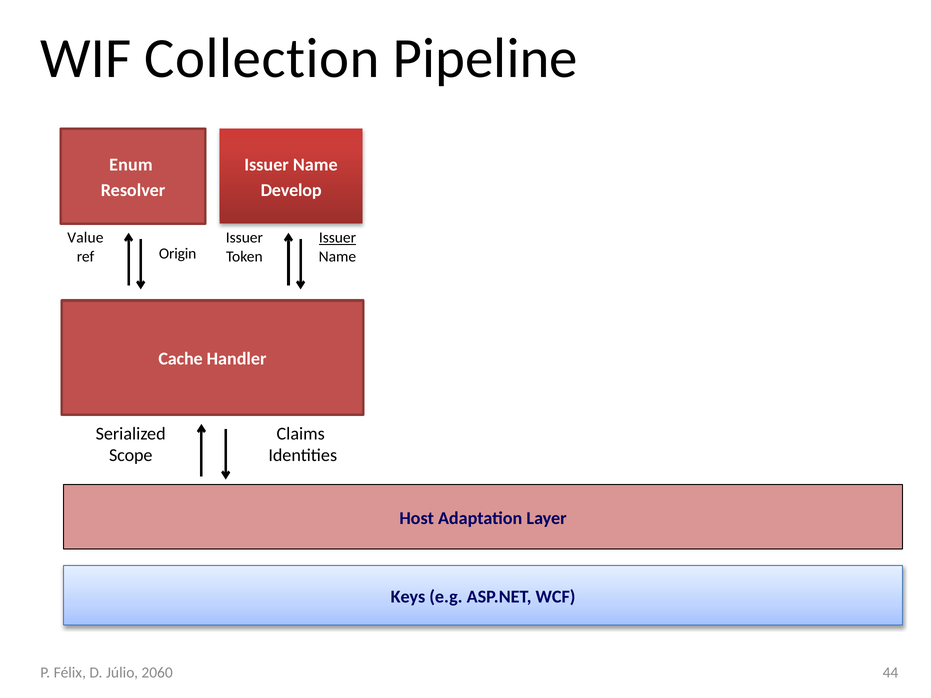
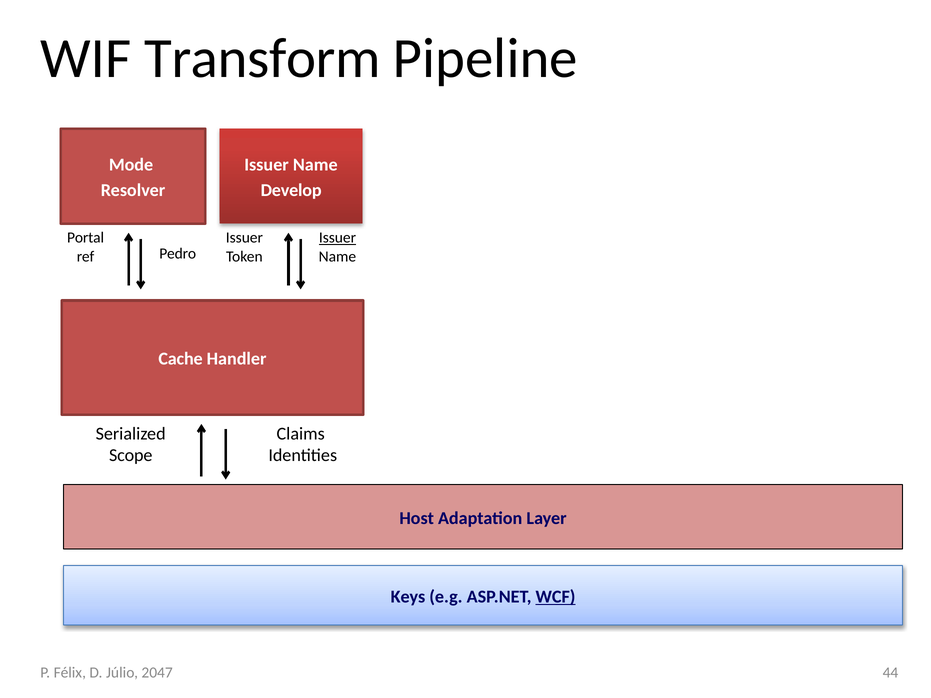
Collection: Collection -> Transform
Enum: Enum -> Mode
Value: Value -> Portal
Origin: Origin -> Pedro
WCF underline: none -> present
2060: 2060 -> 2047
